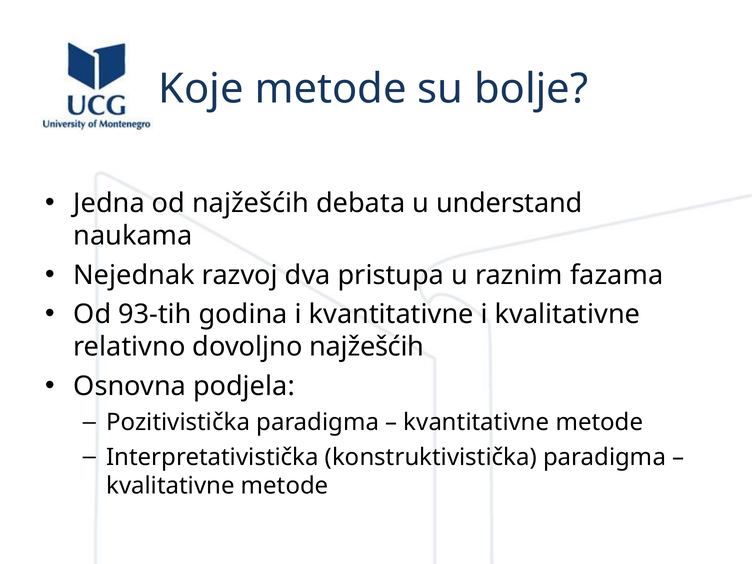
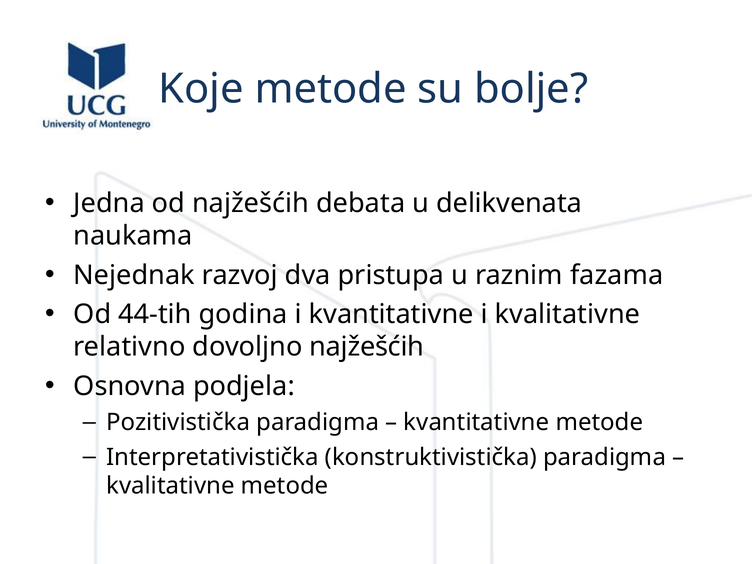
understand: understand -> delikvenata
93-tih: 93-tih -> 44-tih
